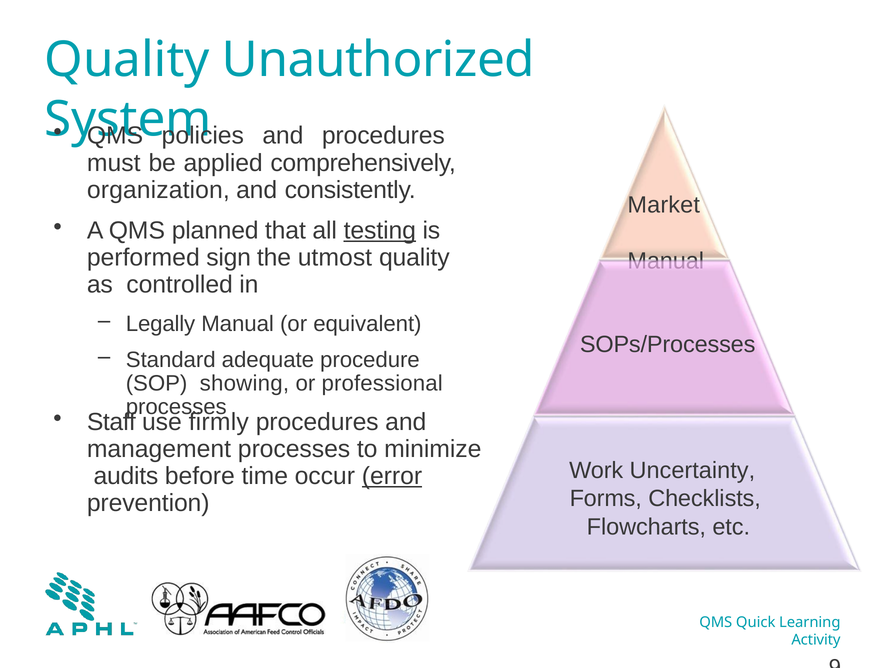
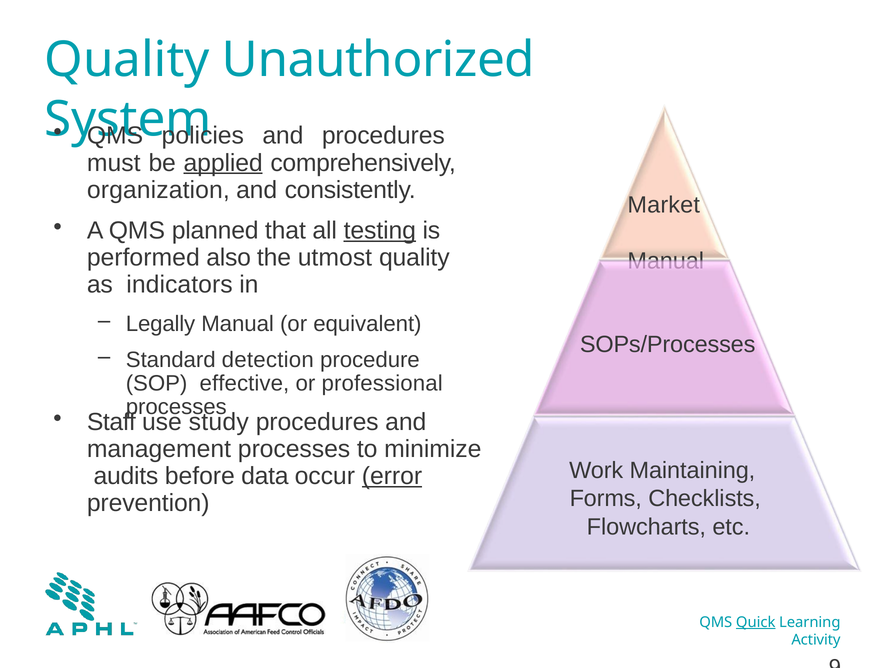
applied underline: none -> present
sign: sign -> also
controlled: controlled -> indicators
adequate: adequate -> detection
showing: showing -> effective
firmly: firmly -> study
Uncertainty: Uncertainty -> Maintaining
time: time -> data
Quick underline: none -> present
